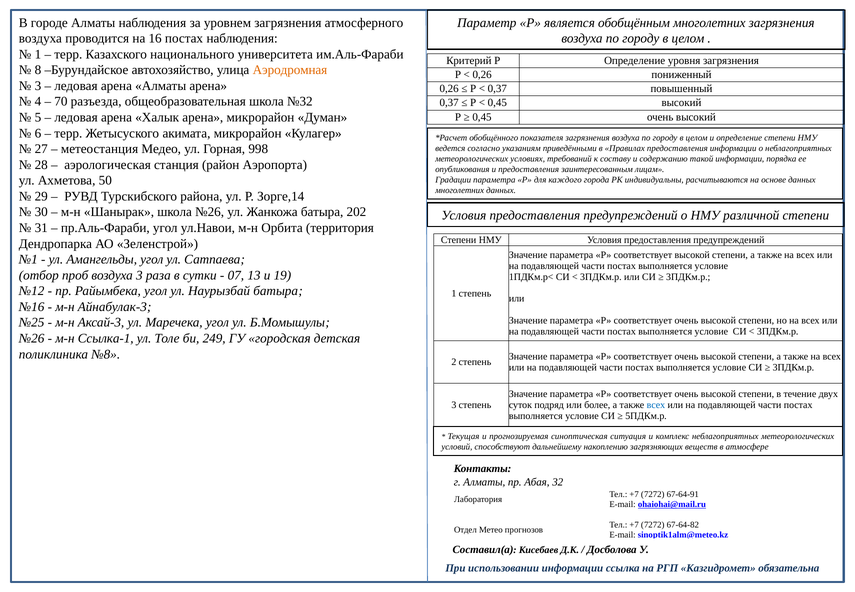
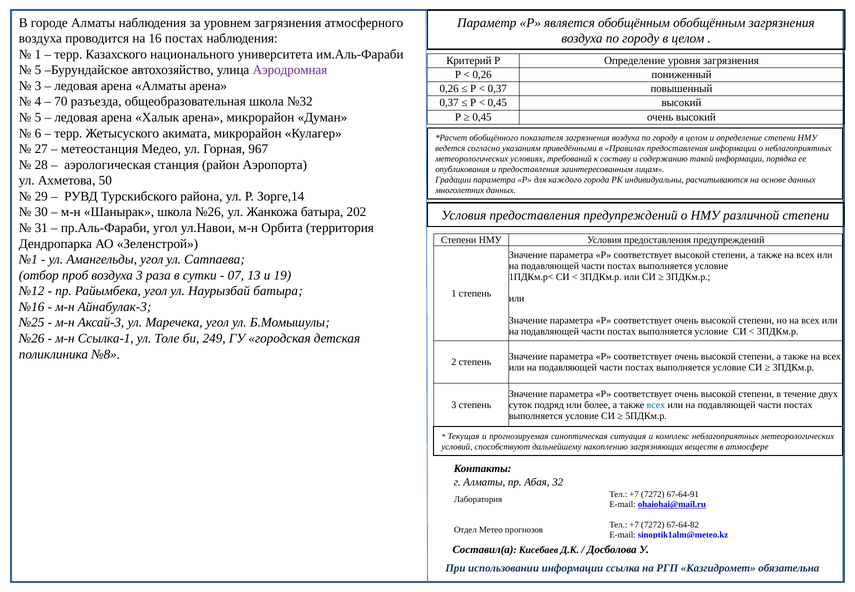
обобщённым многолетних: многолетних -> обобщённым
8 at (38, 70): 8 -> 5
Аэродромная colour: orange -> purple
998: 998 -> 967
